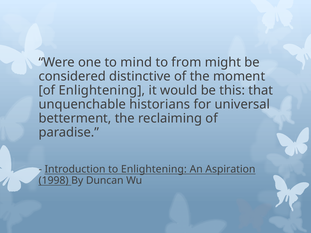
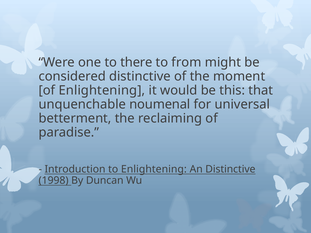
mind: mind -> there
historians: historians -> noumenal
An Aspiration: Aspiration -> Distinctive
